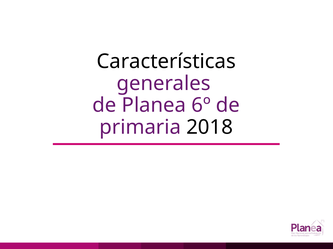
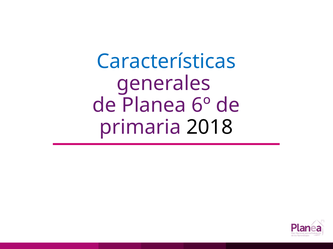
Características colour: black -> blue
